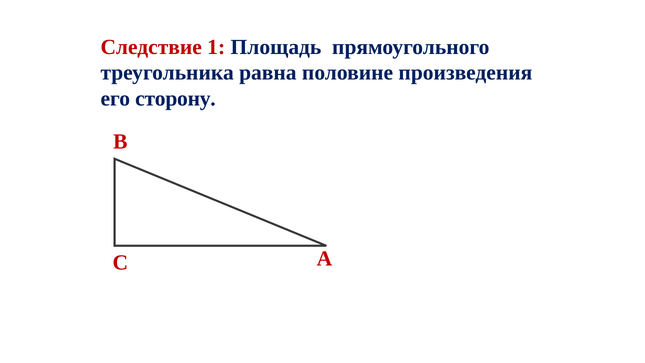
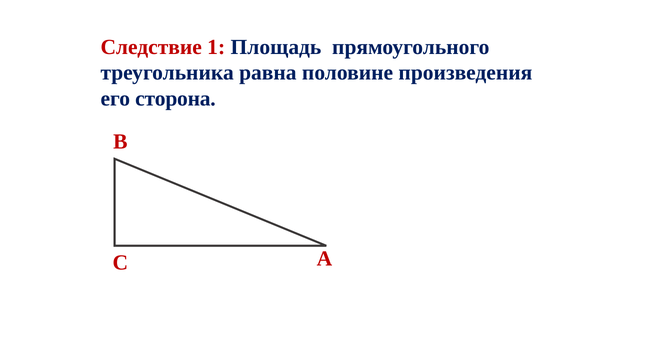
сторону: сторону -> сторона
